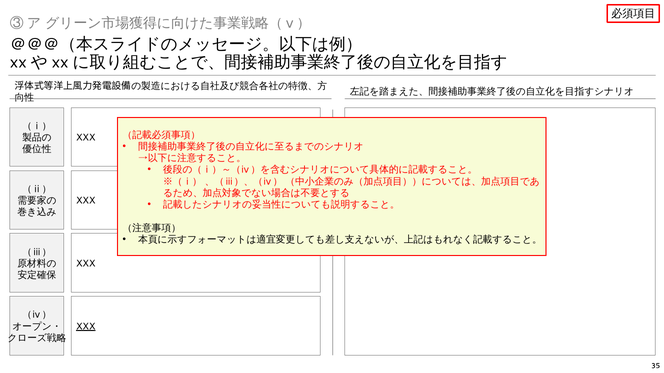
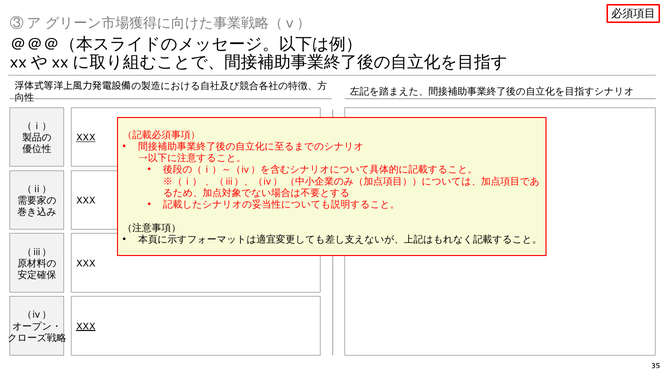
XXX at (86, 138) underline: none -> present
